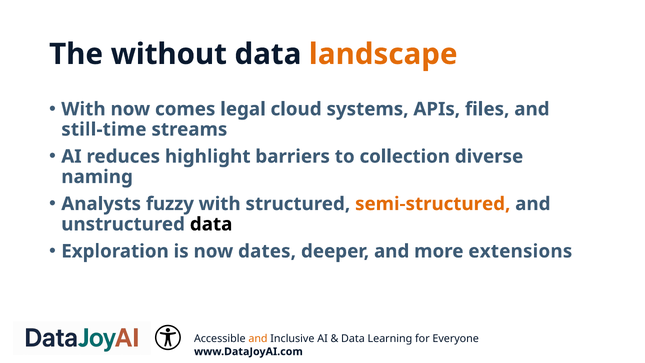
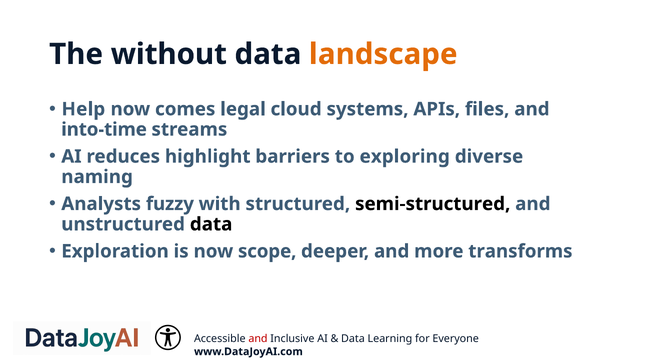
With at (83, 109): With -> Help
still-time: still-time -> into-time
collection: collection -> exploring
semi-structured colour: orange -> black
dates: dates -> scope
extensions: extensions -> transforms
and at (258, 339) colour: orange -> red
